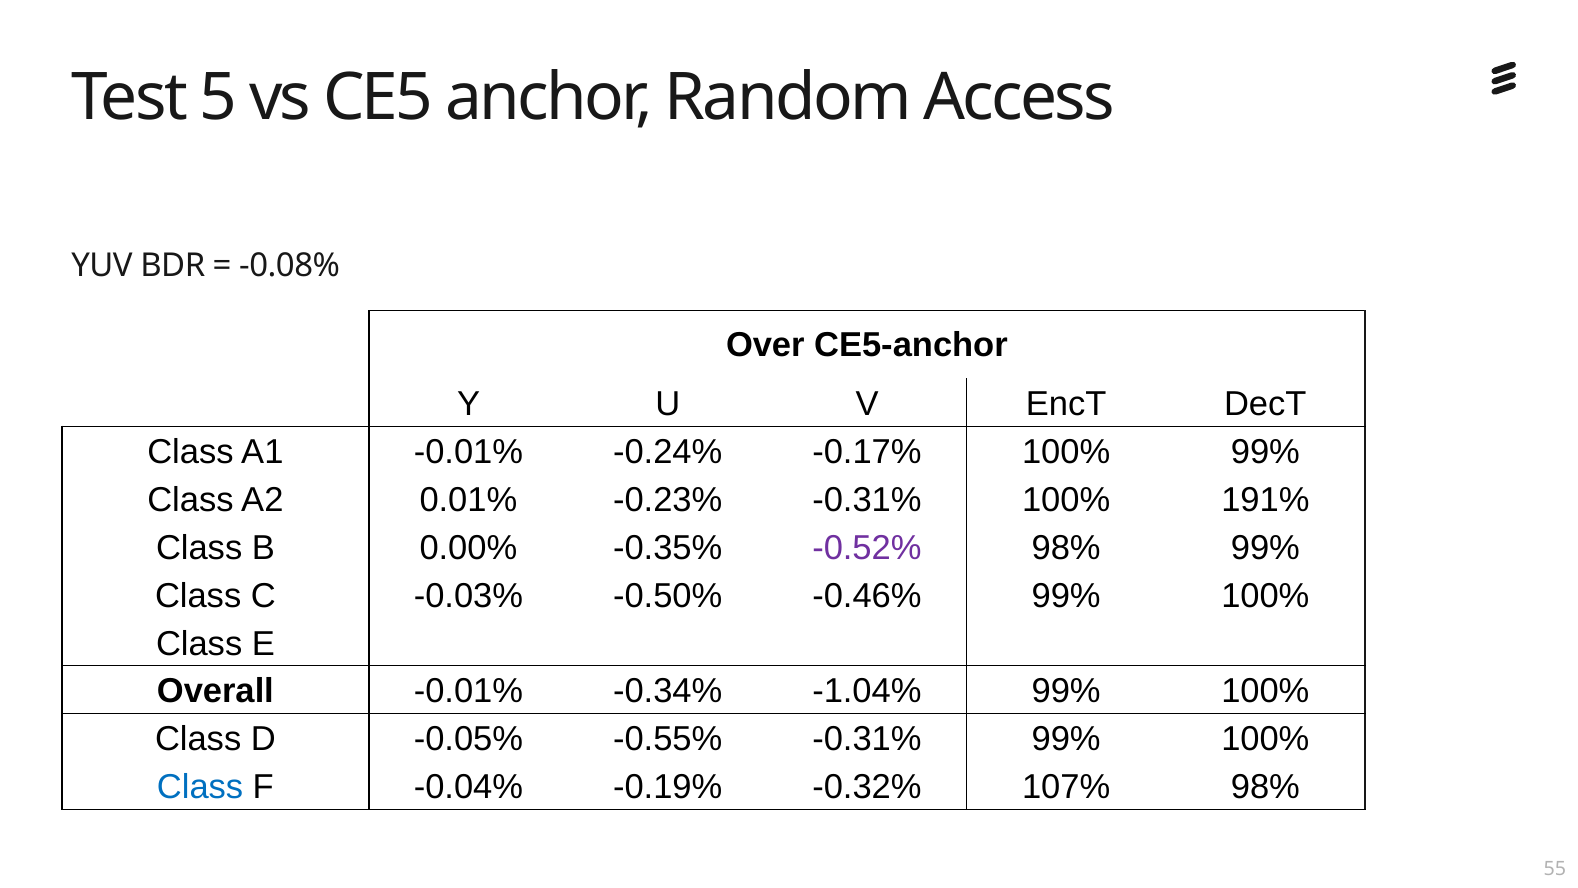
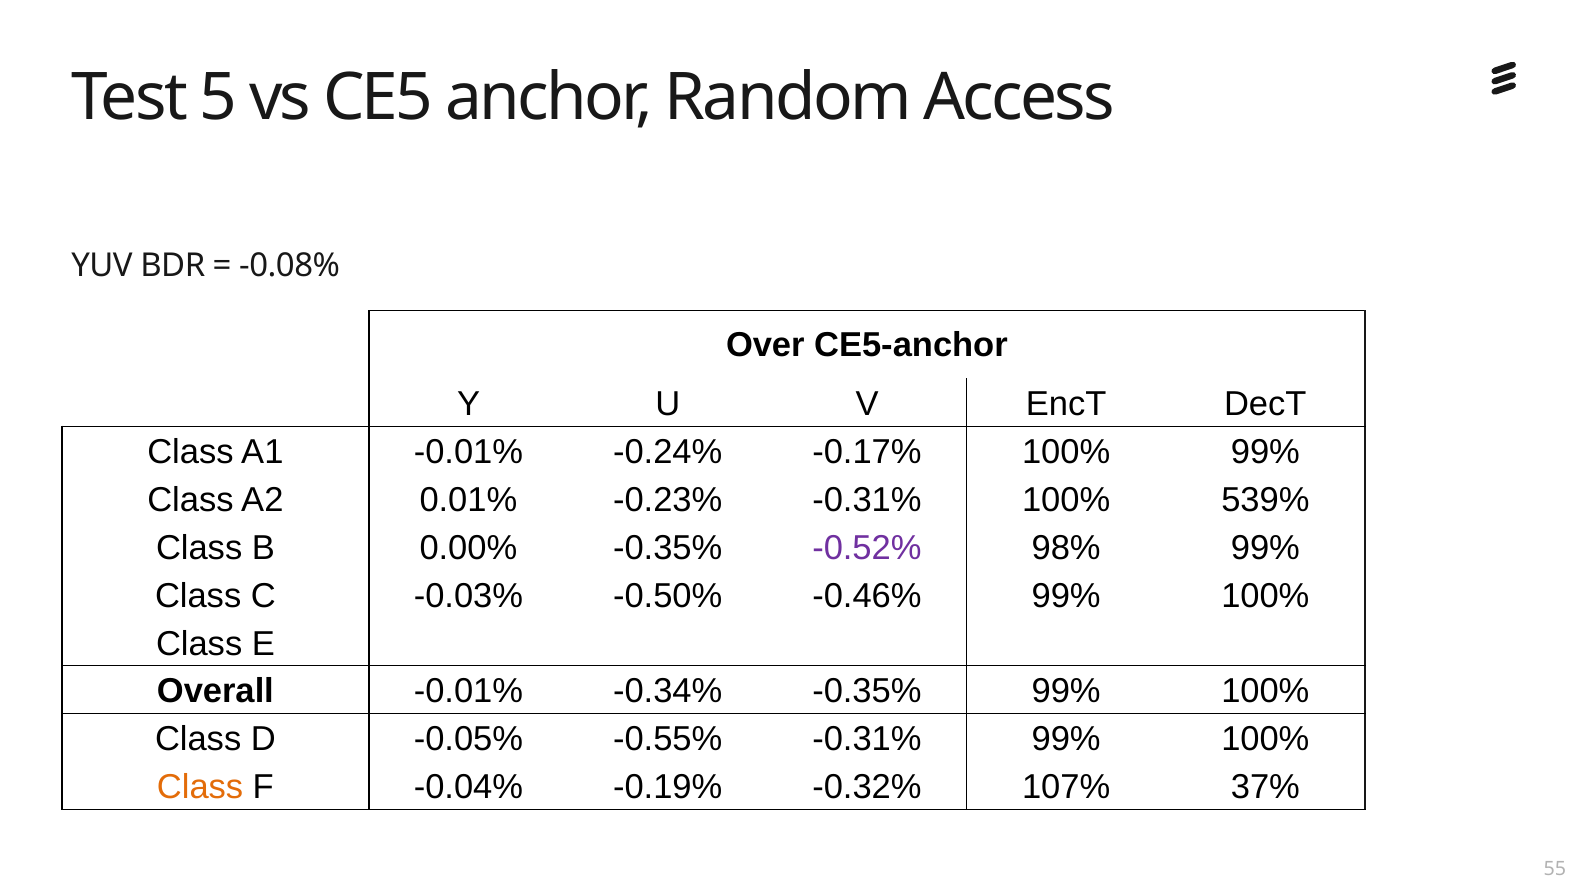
191%: 191% -> 539%
-0.34% -1.04%: -1.04% -> -0.35%
Class at (200, 787) colour: blue -> orange
107% 98%: 98% -> 37%
